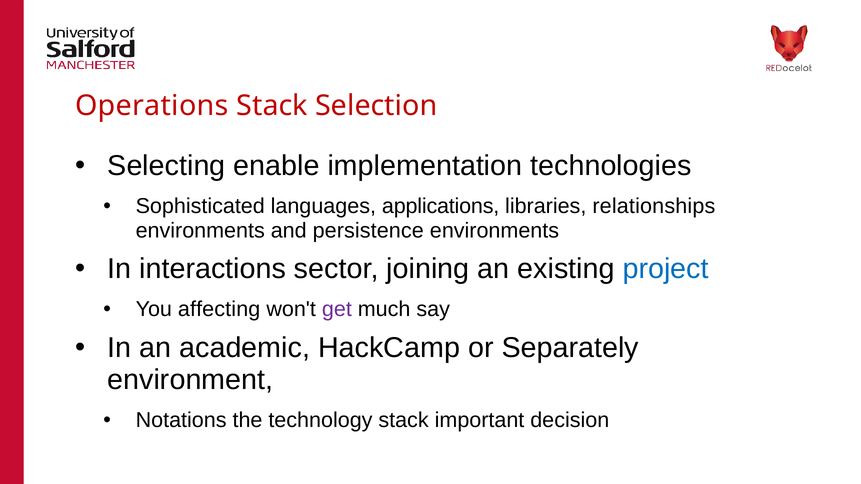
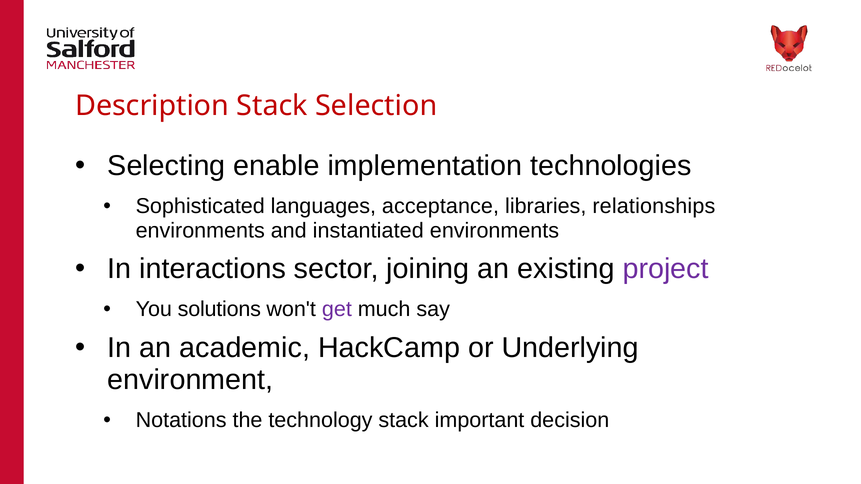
Operations: Operations -> Description
applications: applications -> acceptance
persistence: persistence -> instantiated
project colour: blue -> purple
affecting: affecting -> solutions
Separately: Separately -> Underlying
